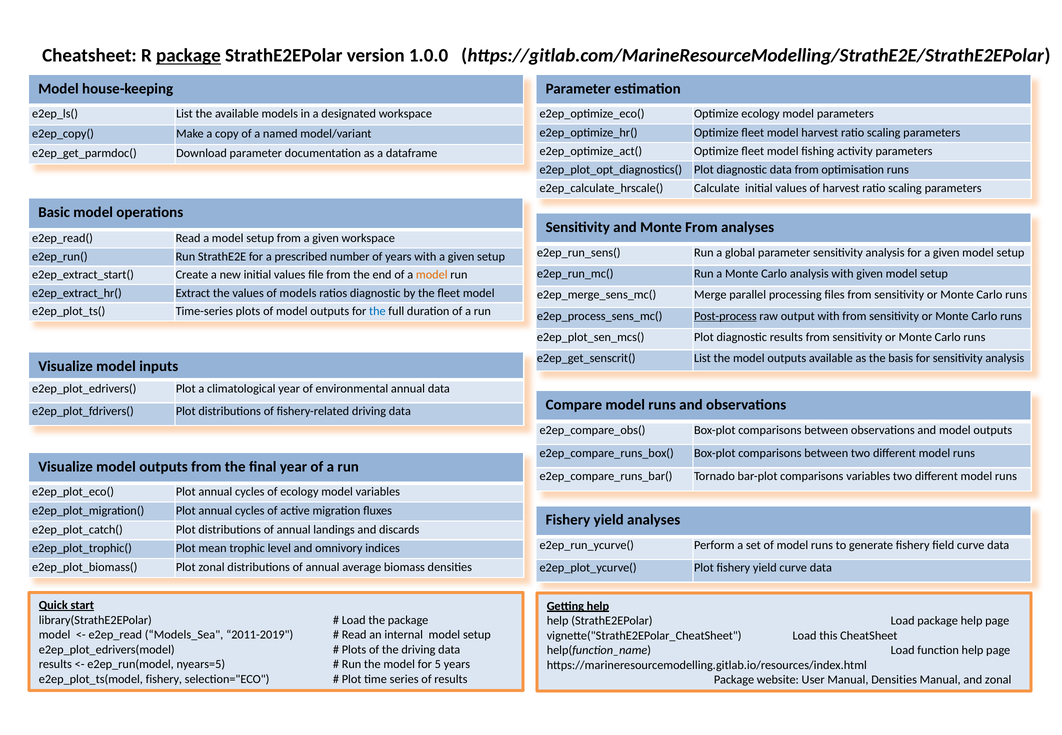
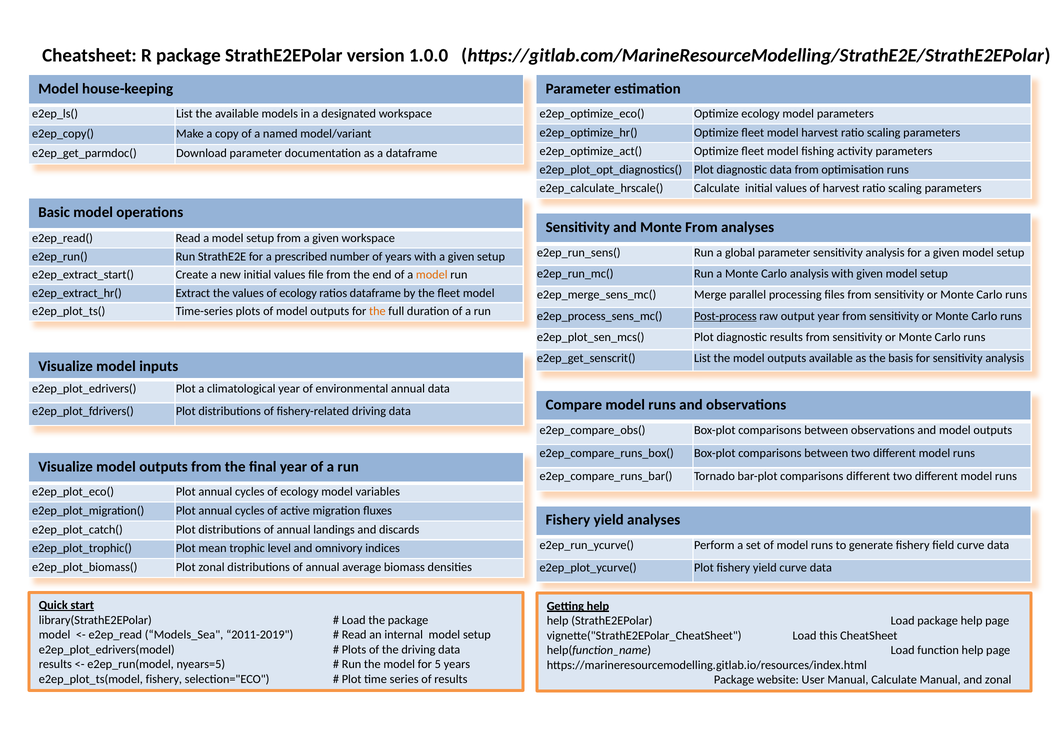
package at (188, 56) underline: present -> none
values of models: models -> ecology
ratios diagnostic: diagnostic -> dataframe
the at (377, 311) colour: blue -> orange
output with: with -> year
comparisons variables: variables -> different
Manual Densities: Densities -> Calculate
